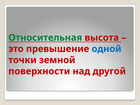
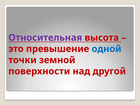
Относительная colour: green -> purple
